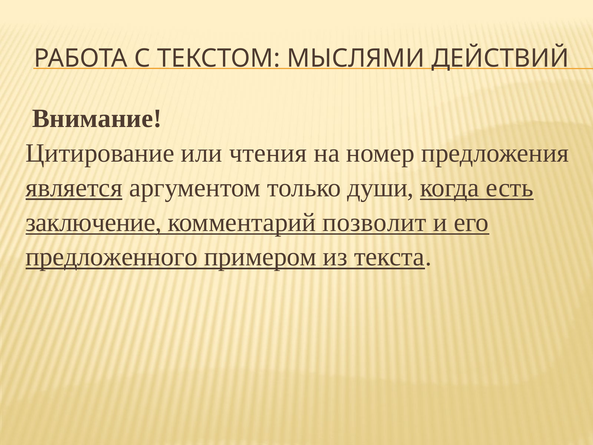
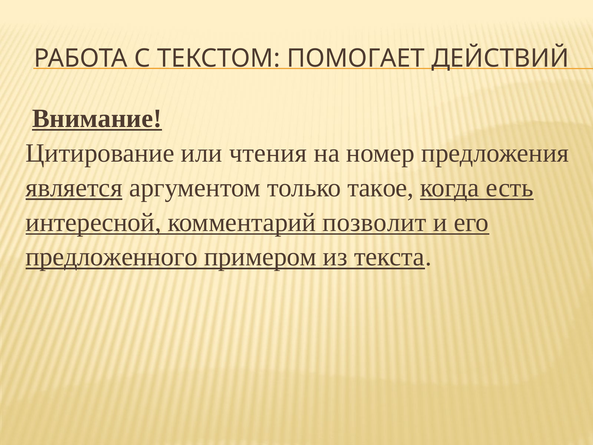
МЫСЛЯМИ: МЫСЛЯМИ -> ПОМОГАЕТ
Внимание underline: none -> present
души: души -> такое
заключение: заключение -> интересной
